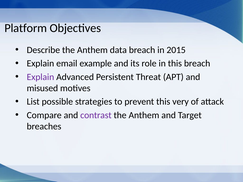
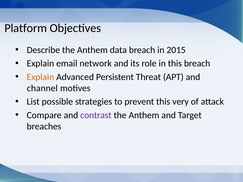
example: example -> network
Explain at (40, 77) colour: purple -> orange
misused: misused -> channel
